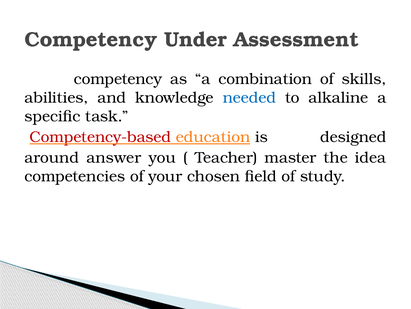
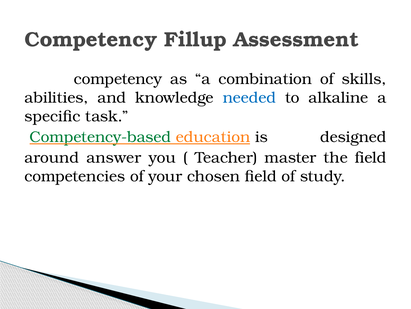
Under: Under -> Fillup
Competency-based colour: red -> green
the idea: idea -> field
